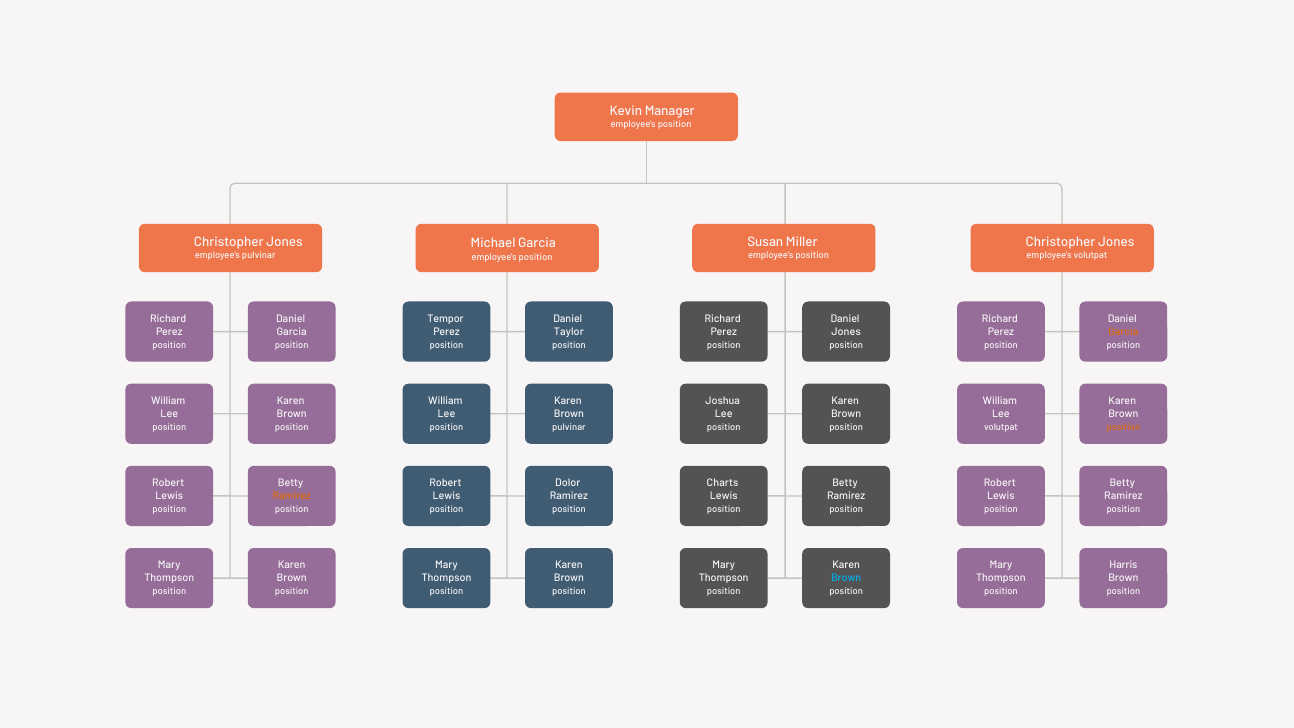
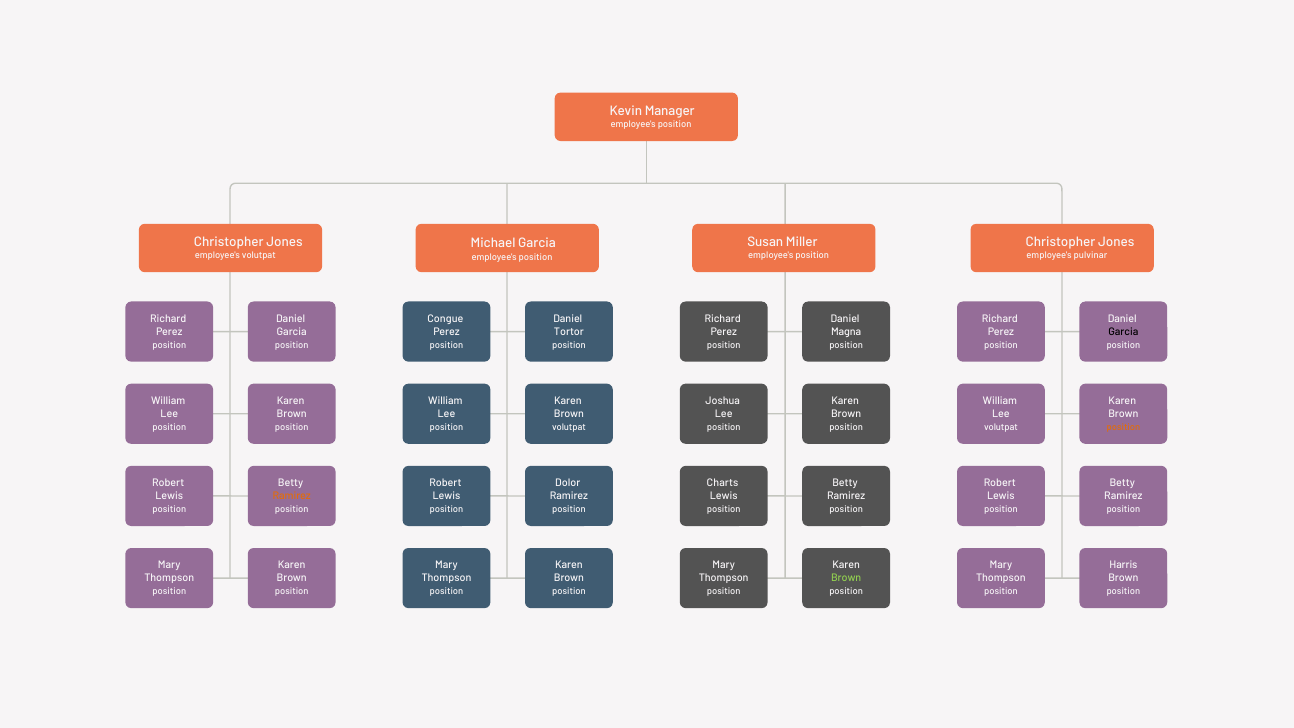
employee's pulvinar: pulvinar -> volutpat
employee's volutpat: volutpat -> pulvinar
Tempor: Tempor -> Congue
Taylor: Taylor -> Tortor
Jones at (846, 332): Jones -> Magna
Garcia at (1123, 332) colour: orange -> black
pulvinar at (569, 427): pulvinar -> volutpat
Brown at (846, 578) colour: light blue -> light green
